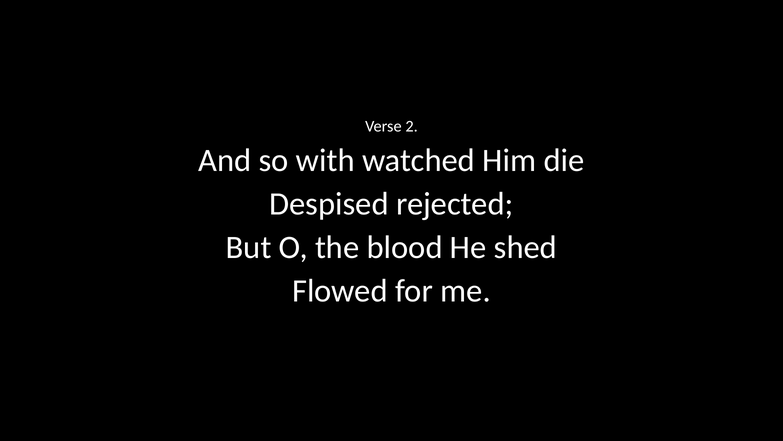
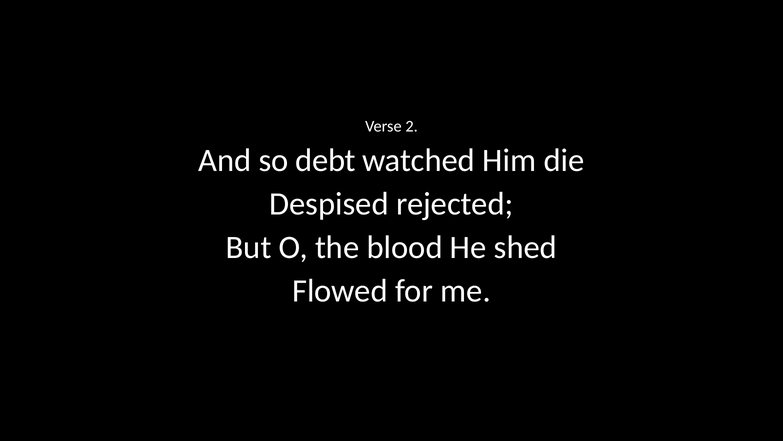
with: with -> debt
